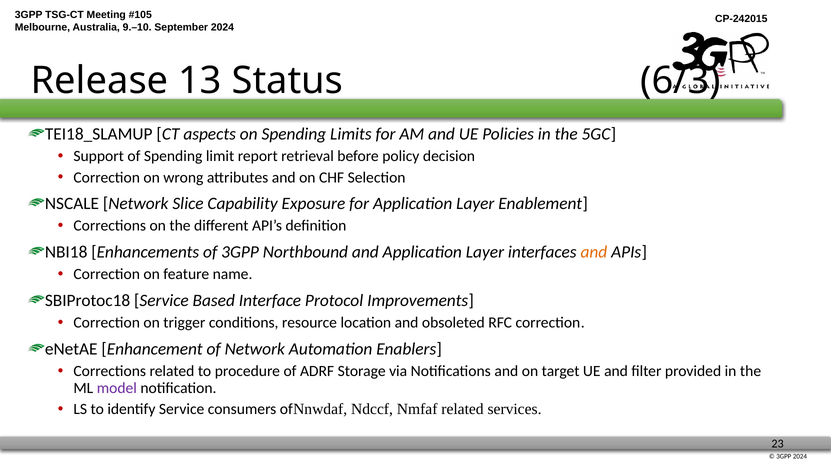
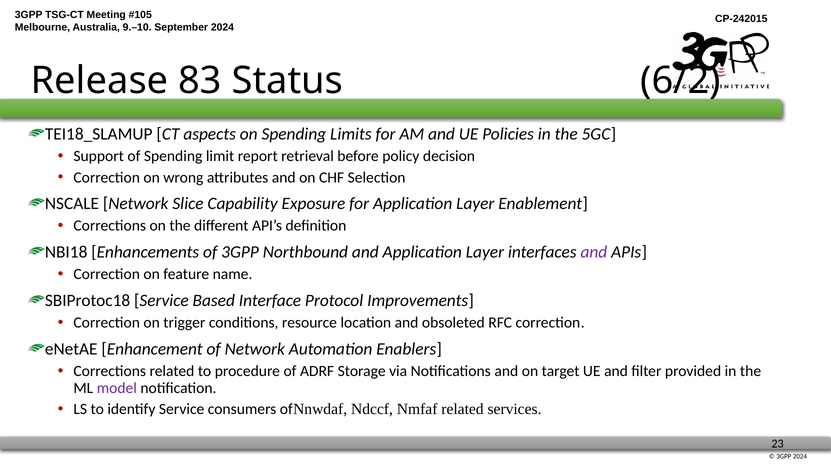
13: 13 -> 83
6/3: 6/3 -> 6/2
and at (594, 252) colour: orange -> purple
